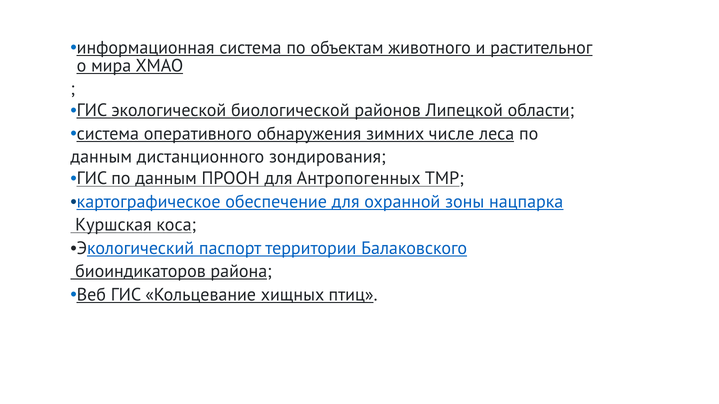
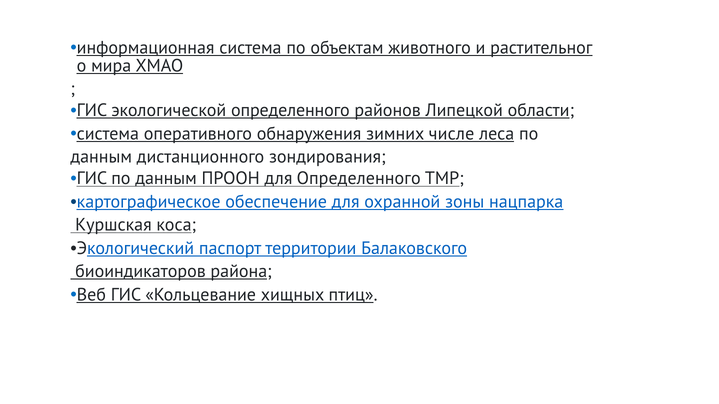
экологической биологической: биологической -> определенного
для Антропогенных: Антропогенных -> Определенного
